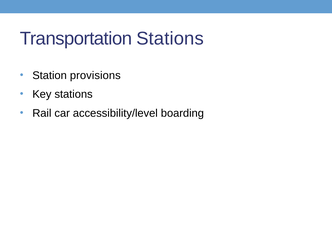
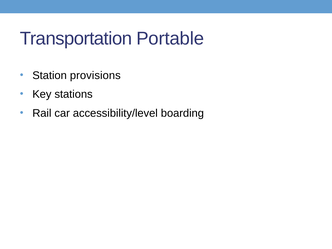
Transportation Stations: Stations -> Portable
